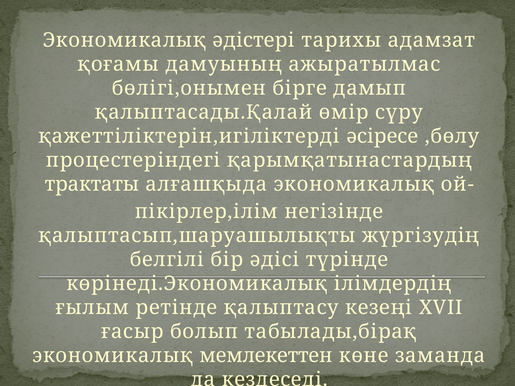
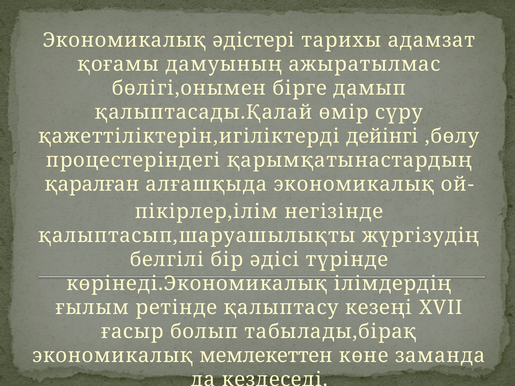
әсіресе: әсіресе -> дейінгі
трактаты: трактаты -> қаралған
